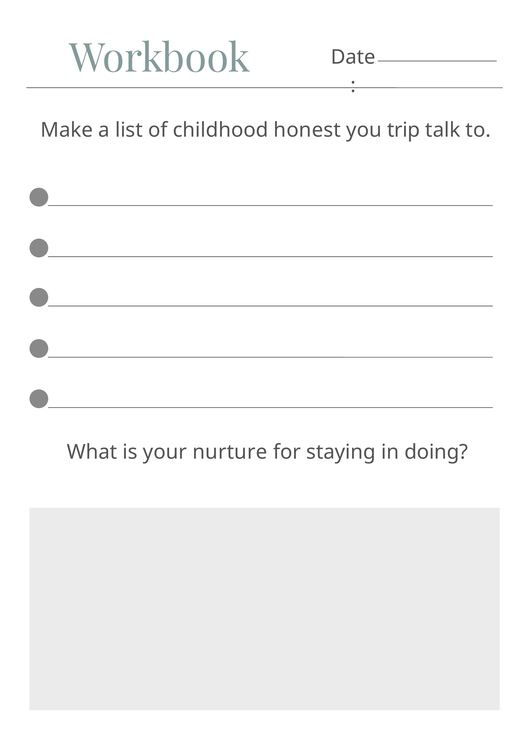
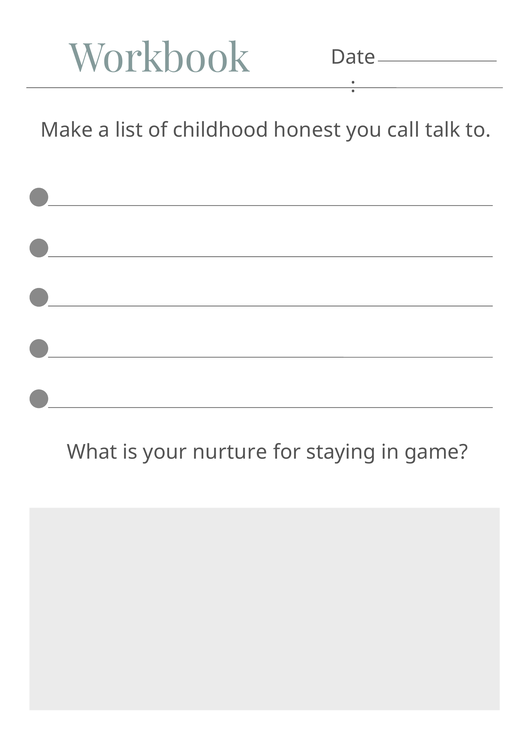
trip: trip -> call
doing: doing -> game
